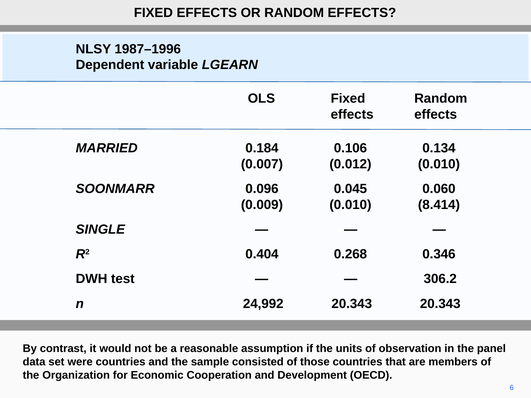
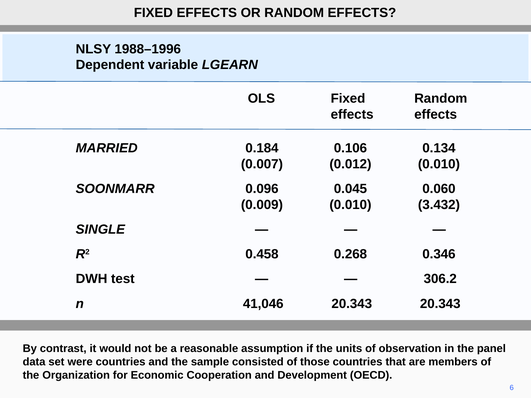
1987–1996: 1987–1996 -> 1988–1996
8.414: 8.414 -> 3.432
0.404: 0.404 -> 0.458
24,992: 24,992 -> 41,046
